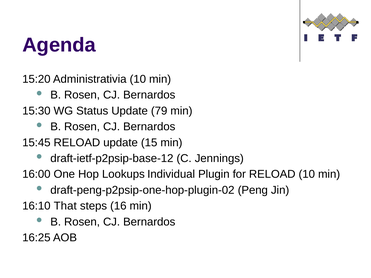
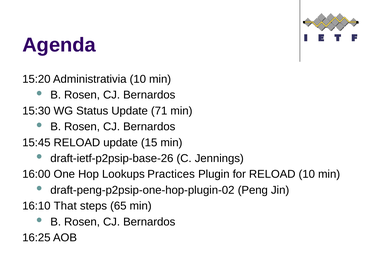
79: 79 -> 71
draft-ietf-p2psip-base-12: draft-ietf-p2psip-base-12 -> draft-ietf-p2psip-base-26
Individual: Individual -> Practices
16: 16 -> 65
